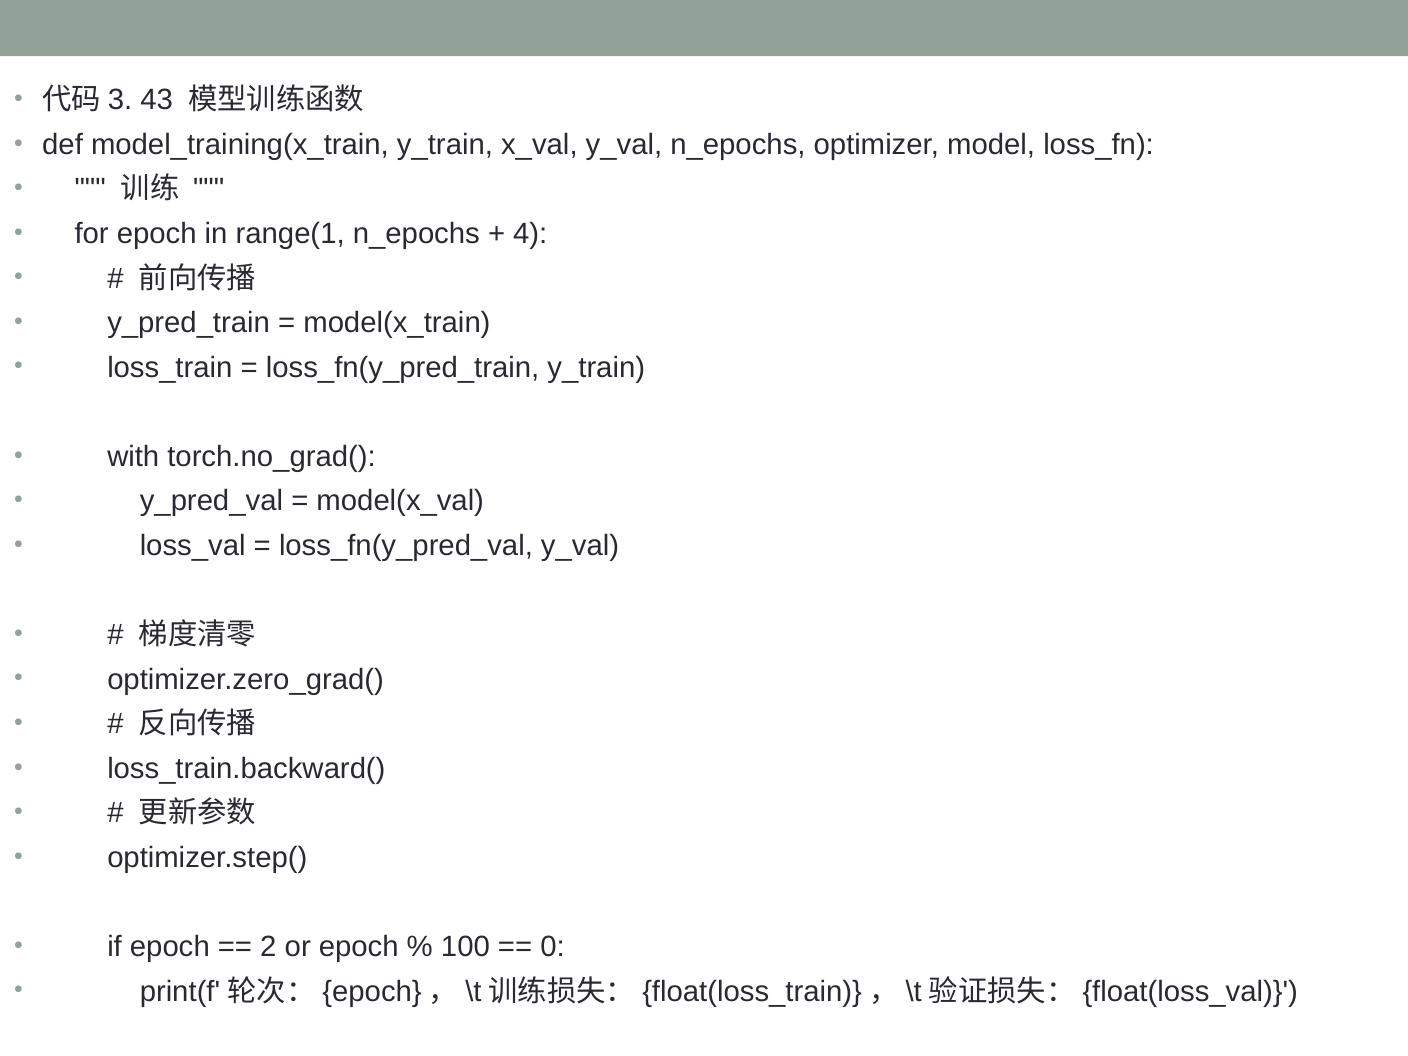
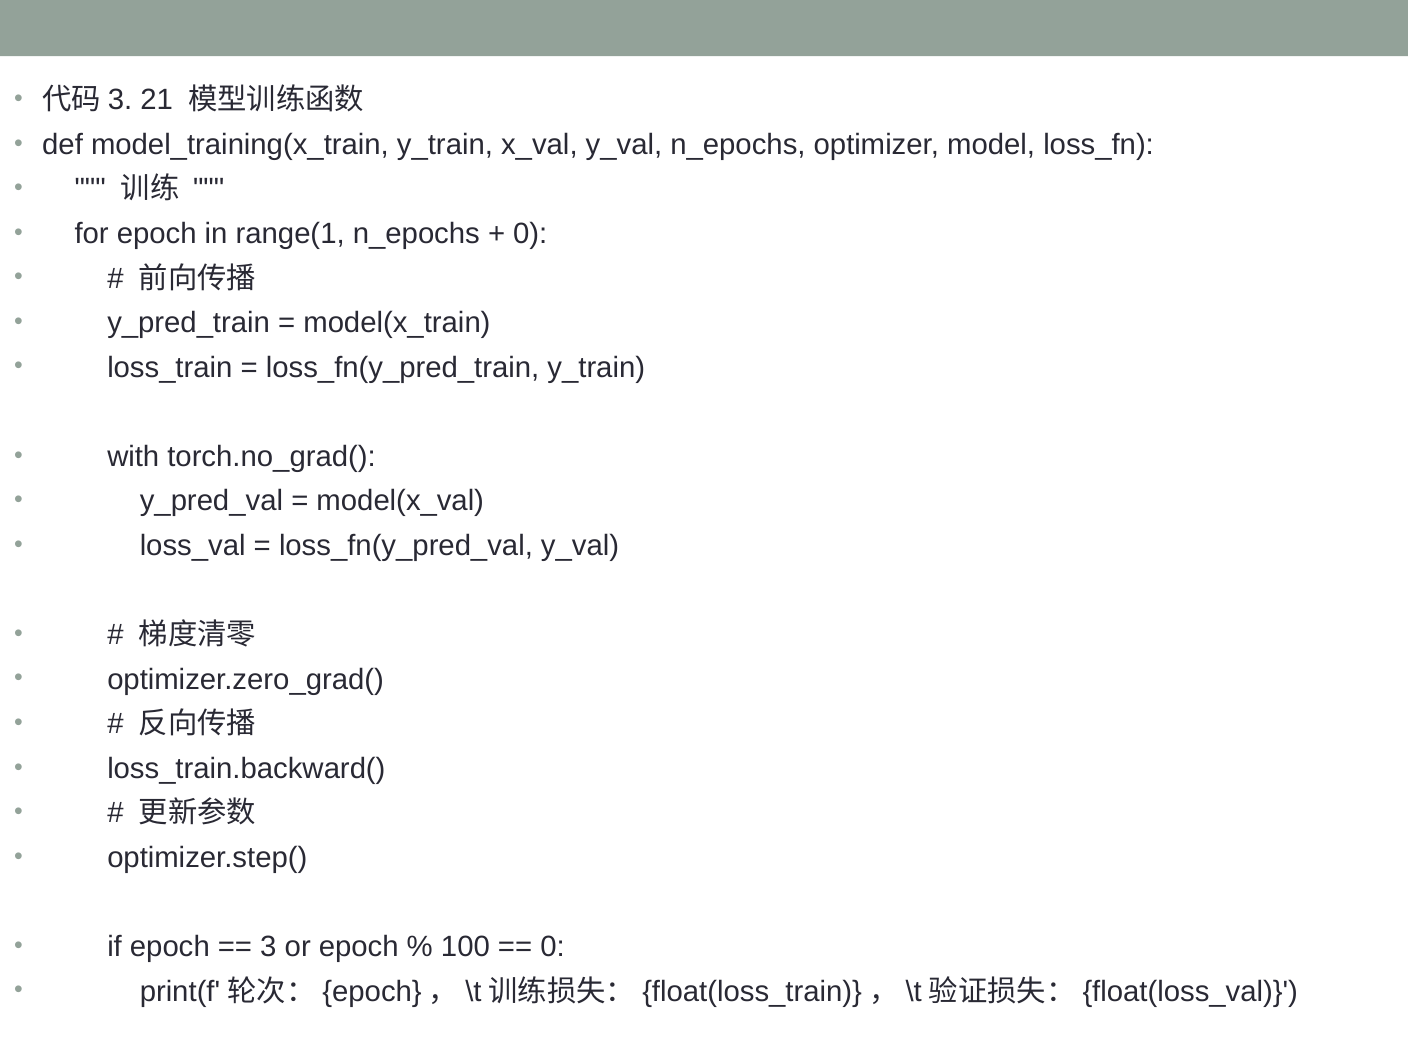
43: 43 -> 21
4 at (530, 234): 4 -> 0
2: 2 -> 3
